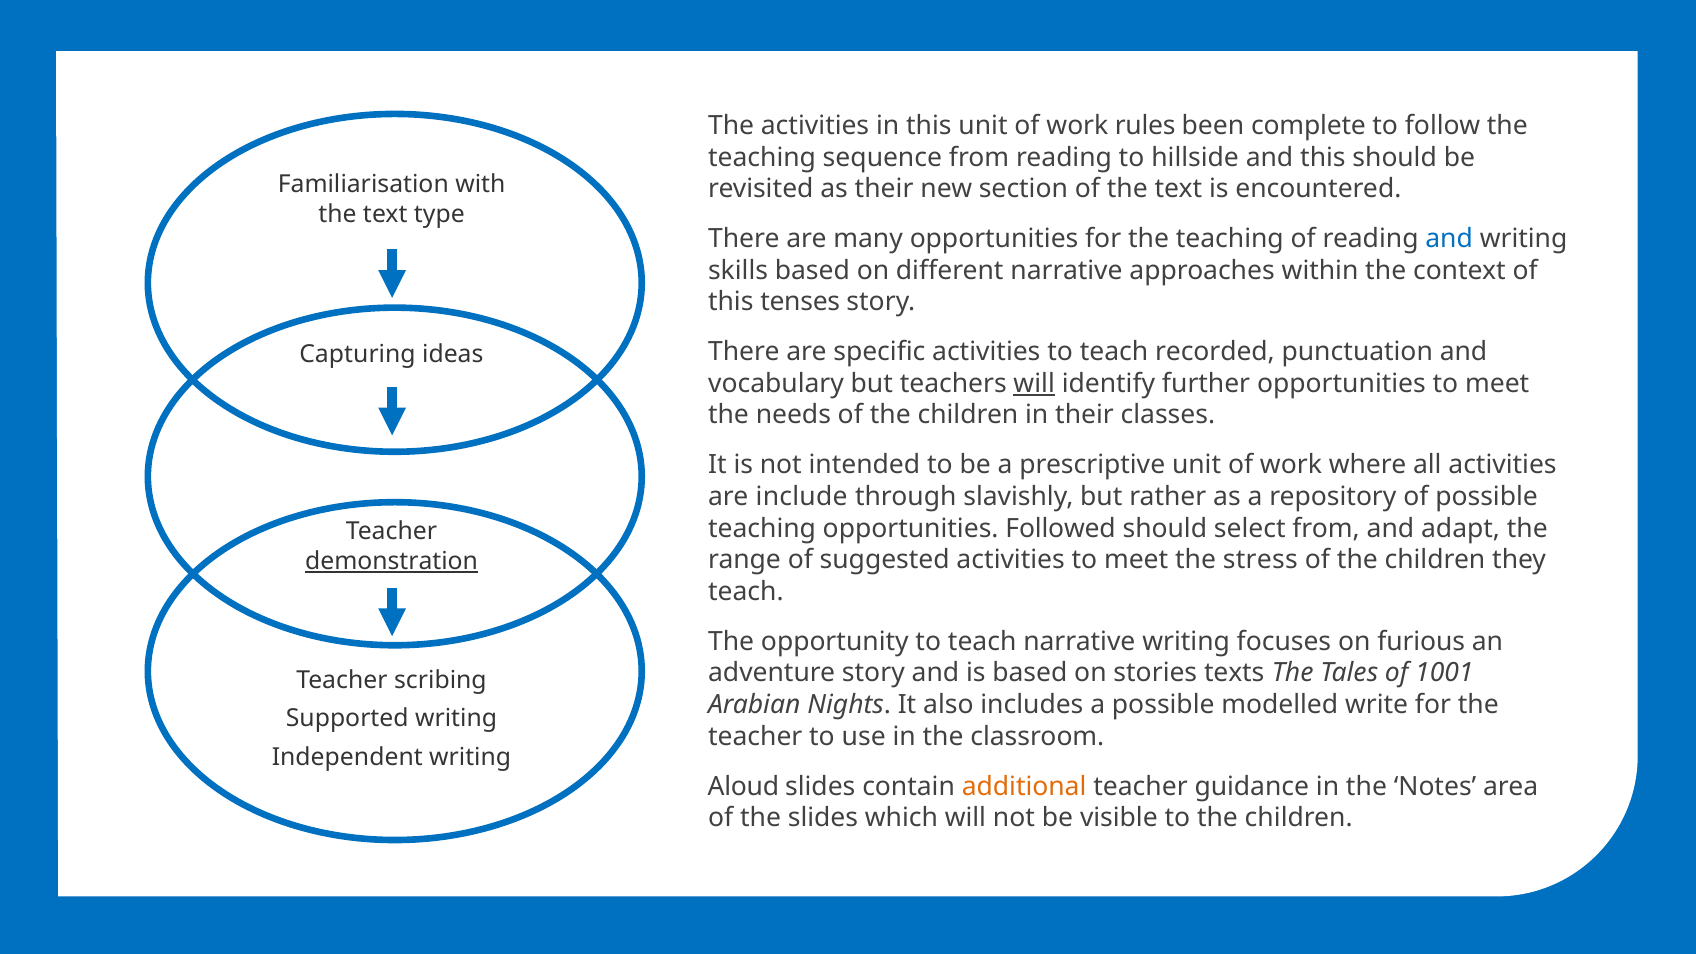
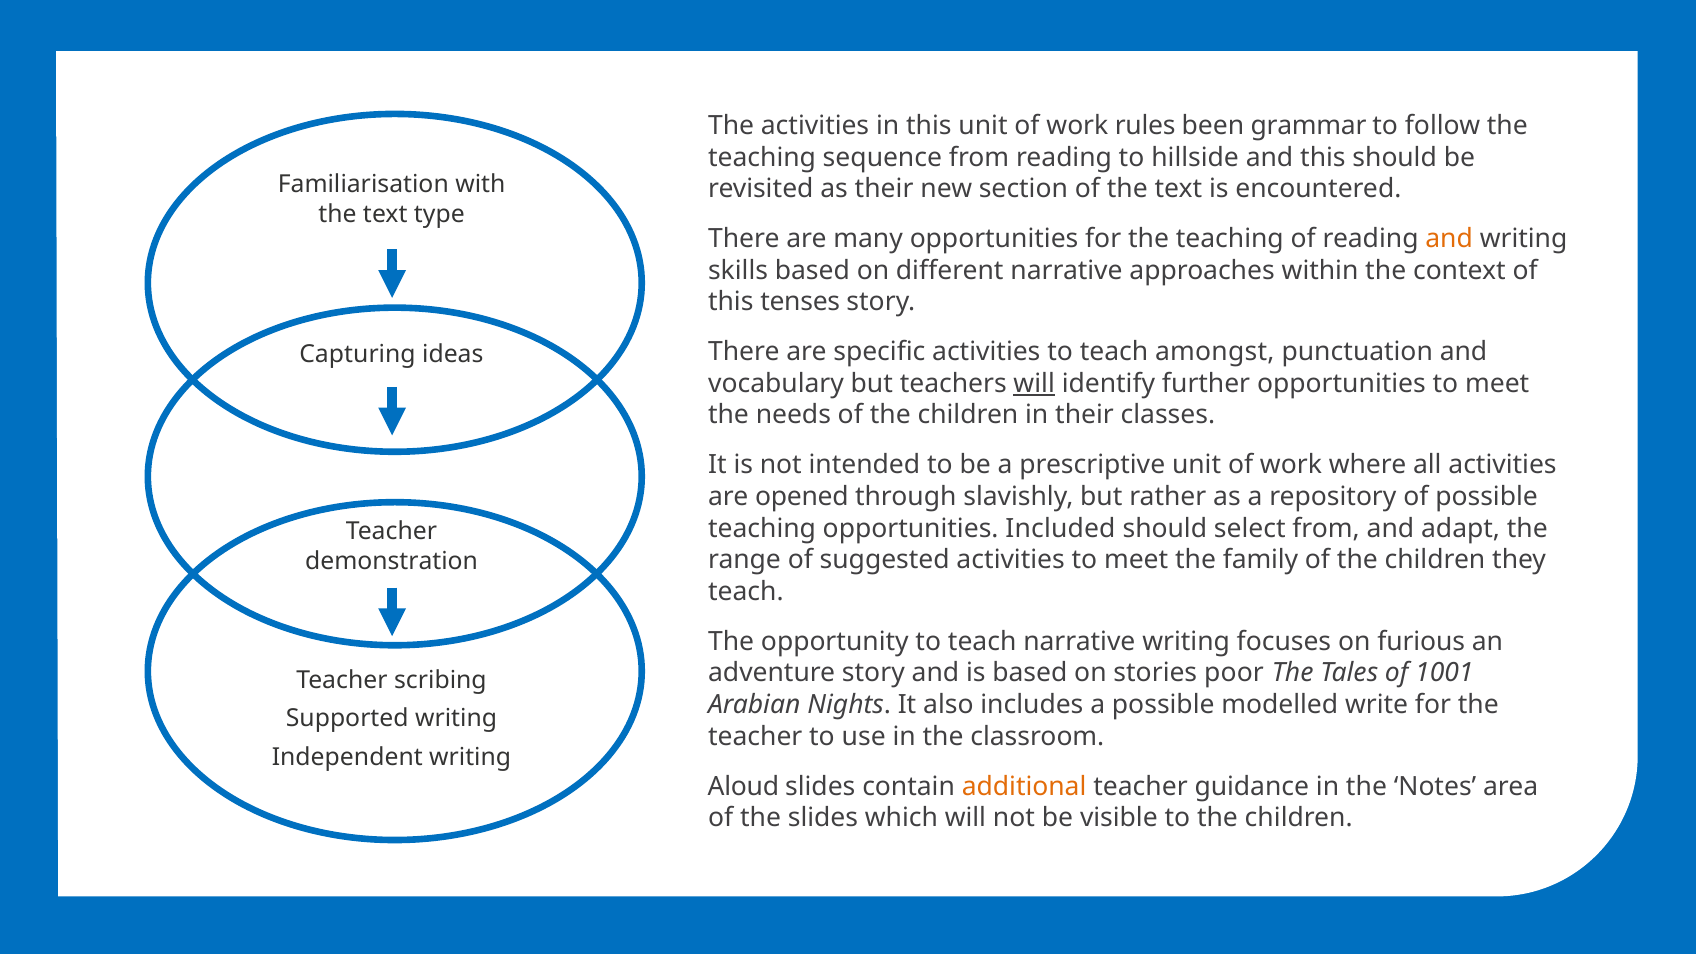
complete: complete -> grammar
and at (1449, 239) colour: blue -> orange
recorded: recorded -> amongst
include: include -> opened
Followed: Followed -> Included
stress: stress -> family
demonstration underline: present -> none
texts: texts -> poor
